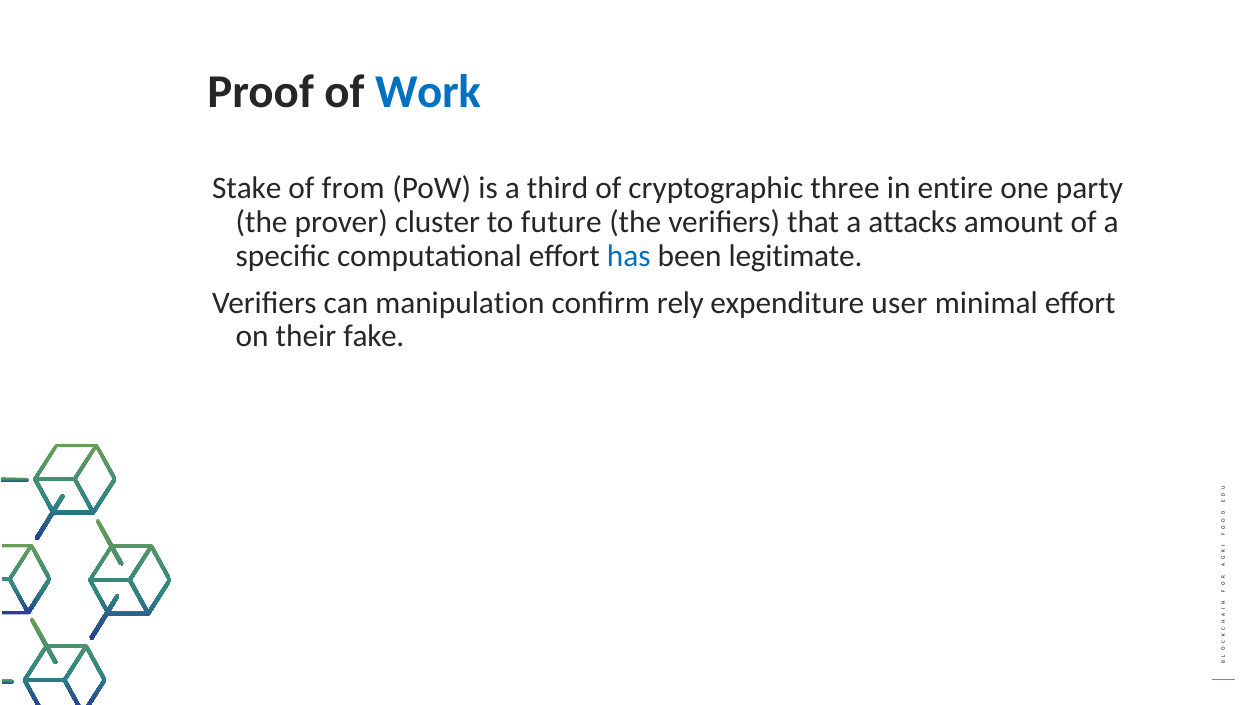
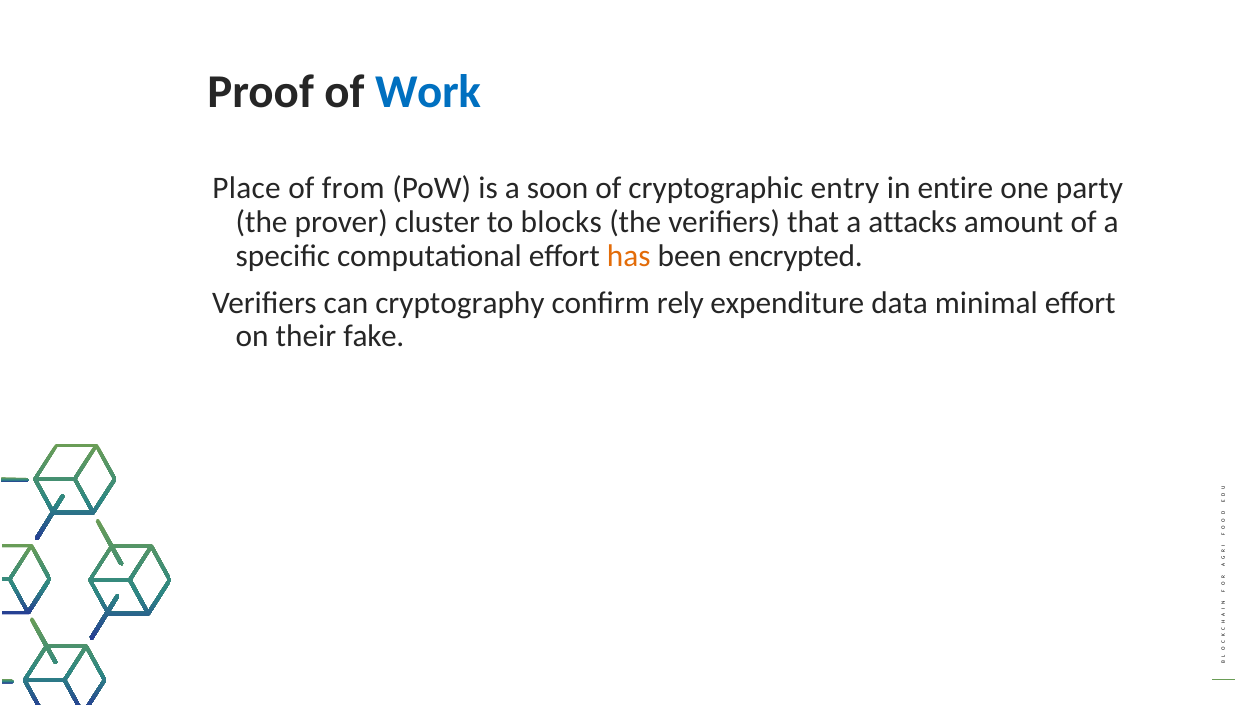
Stake: Stake -> Place
third: third -> soon
three: three -> entry
future: future -> blocks
has colour: blue -> orange
legitimate: legitimate -> encrypted
manipulation: manipulation -> cryptography
user: user -> data
